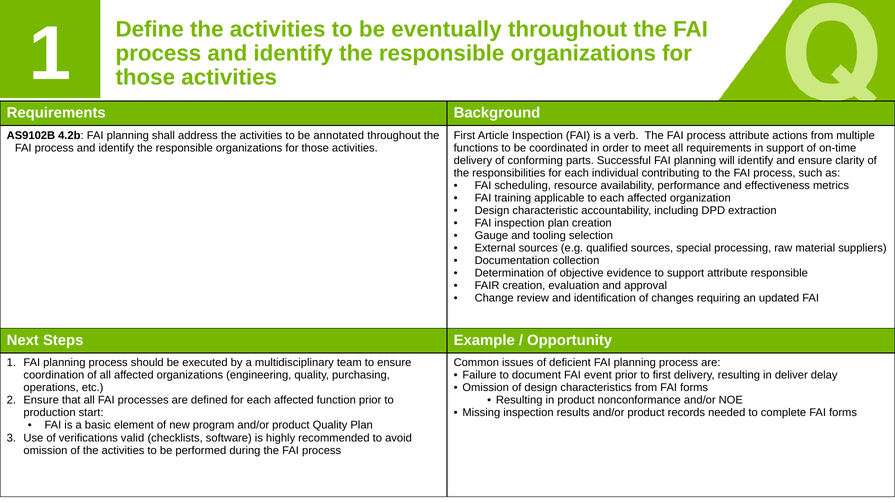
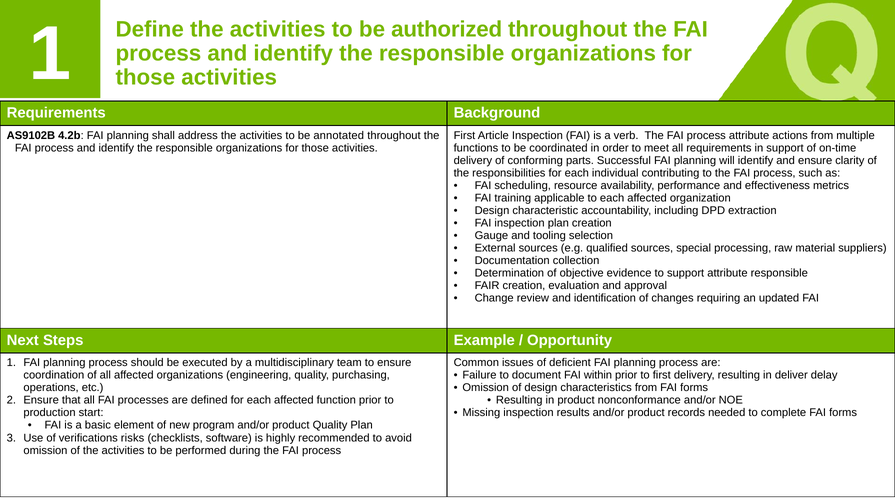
eventually: eventually -> authorized
event: event -> within
valid: valid -> risks
